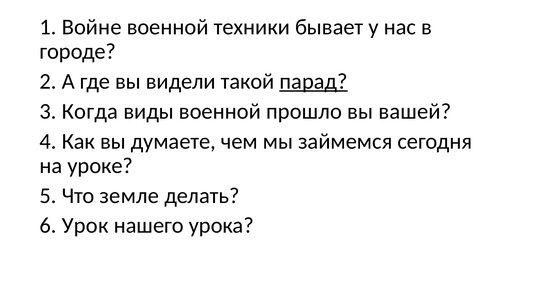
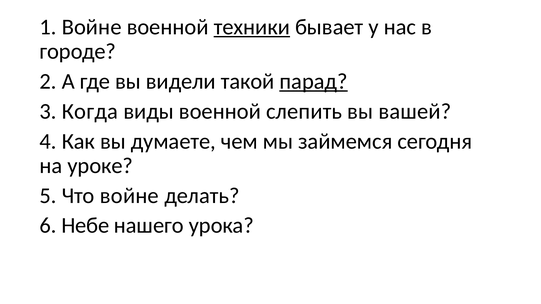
техники underline: none -> present
прошло: прошло -> слепить
Что земле: земле -> войне
Урок: Урок -> Небе
